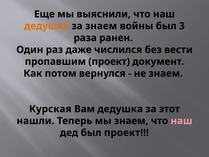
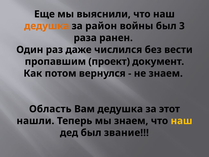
за знаем: знаем -> район
Курская: Курская -> Область
наш at (182, 121) colour: pink -> yellow
был проект: проект -> звание
